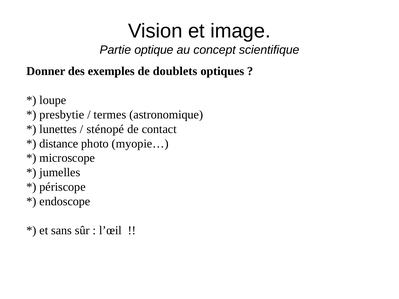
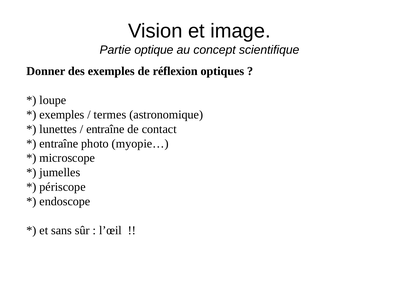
doublets: doublets -> réflexion
presbytie at (62, 115): presbytie -> exemples
sténopé at (105, 129): sténopé -> entraîne
distance at (59, 144): distance -> entraîne
